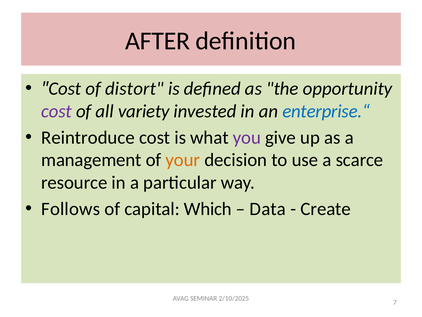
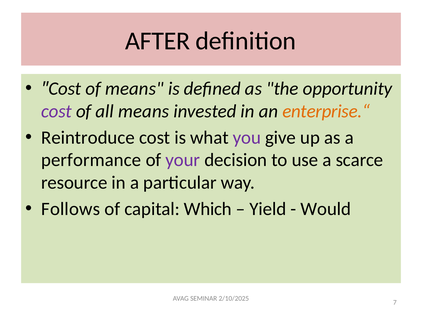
of distort: distort -> means
all variety: variety -> means
enterprise.“ colour: blue -> orange
management: management -> performance
your colour: orange -> purple
Data: Data -> Yield
Create: Create -> Would
